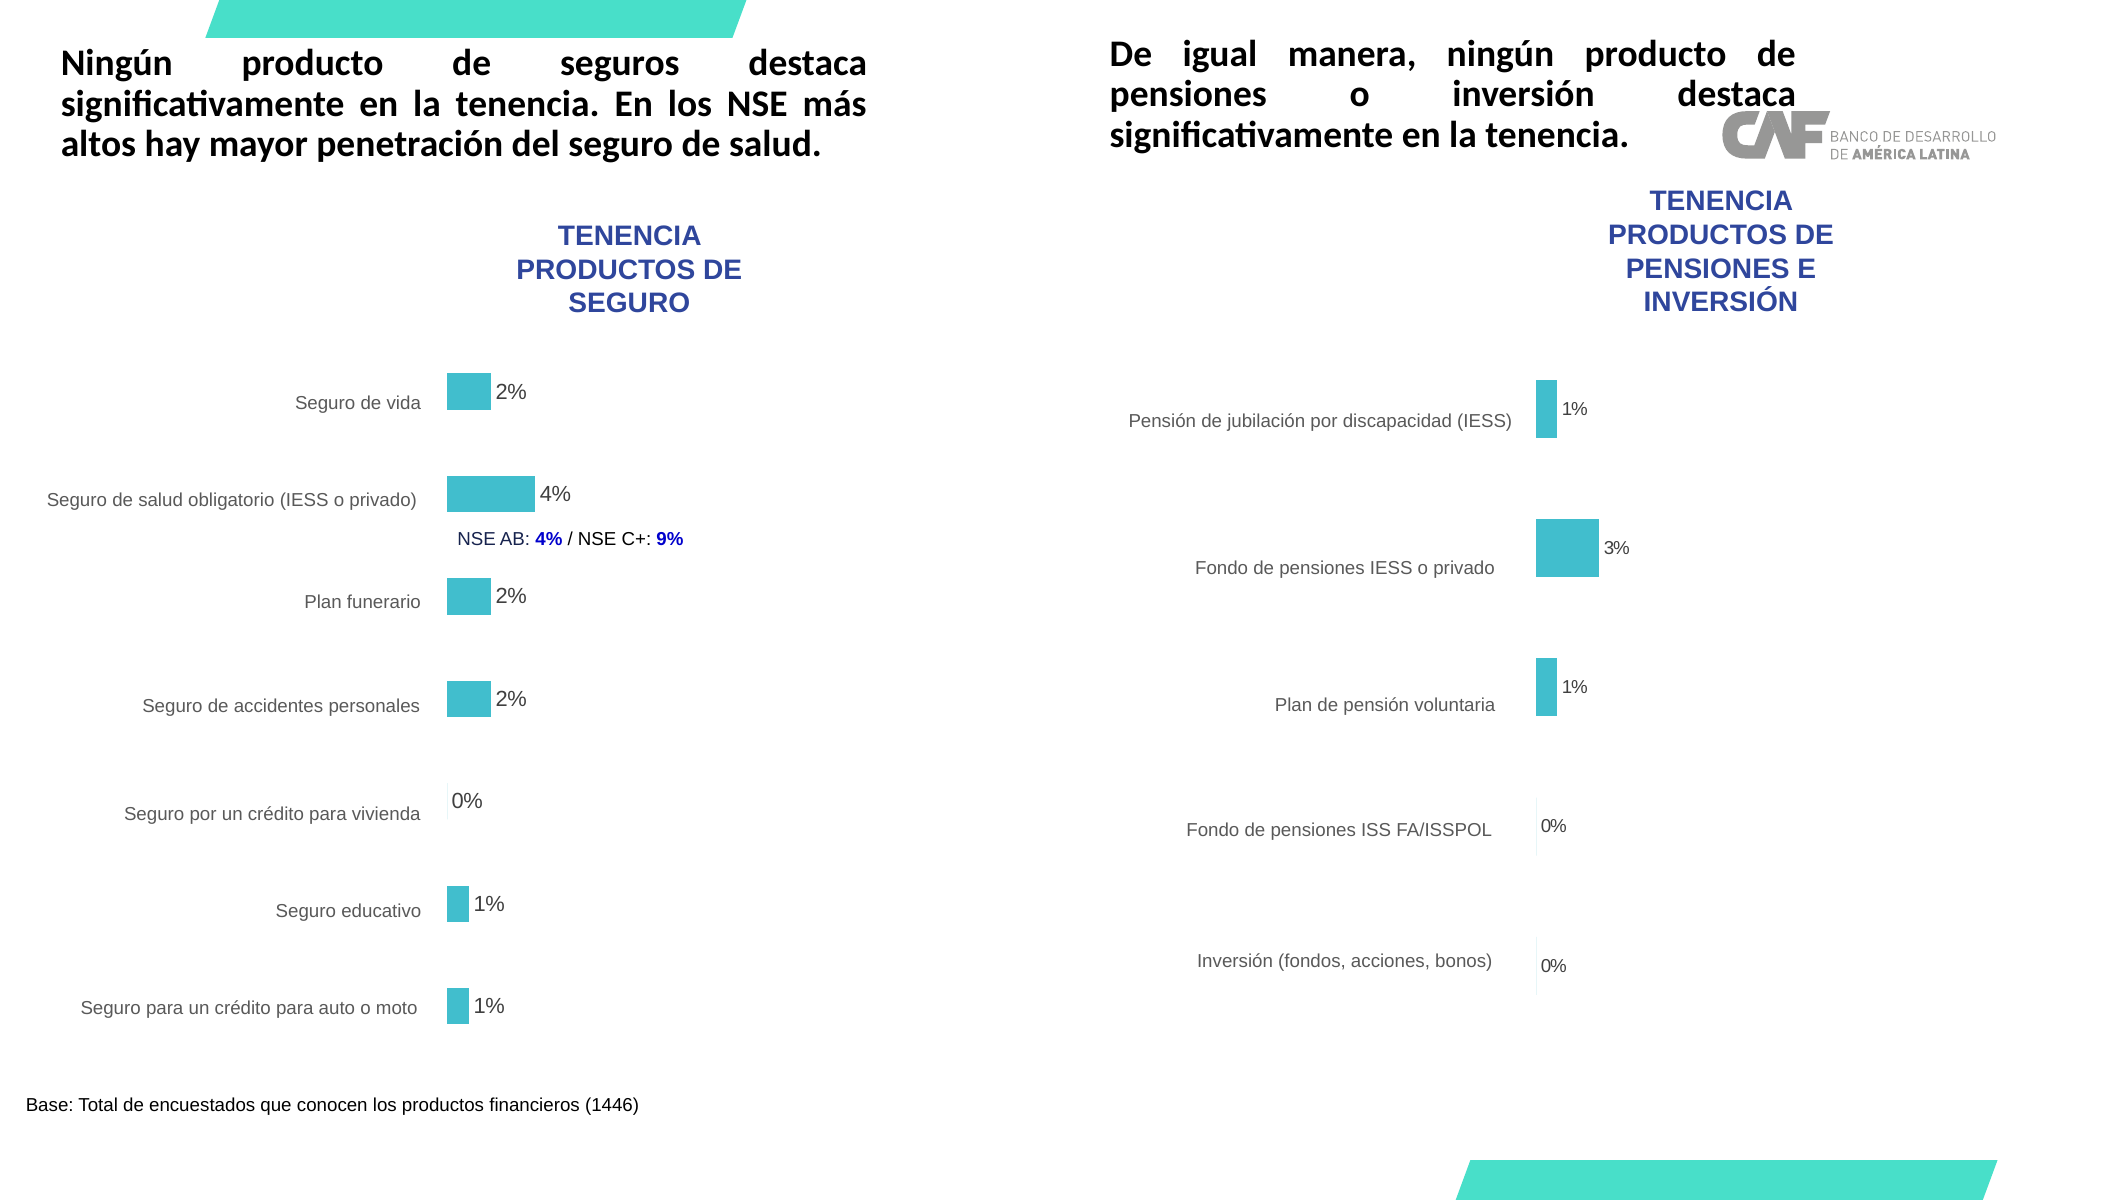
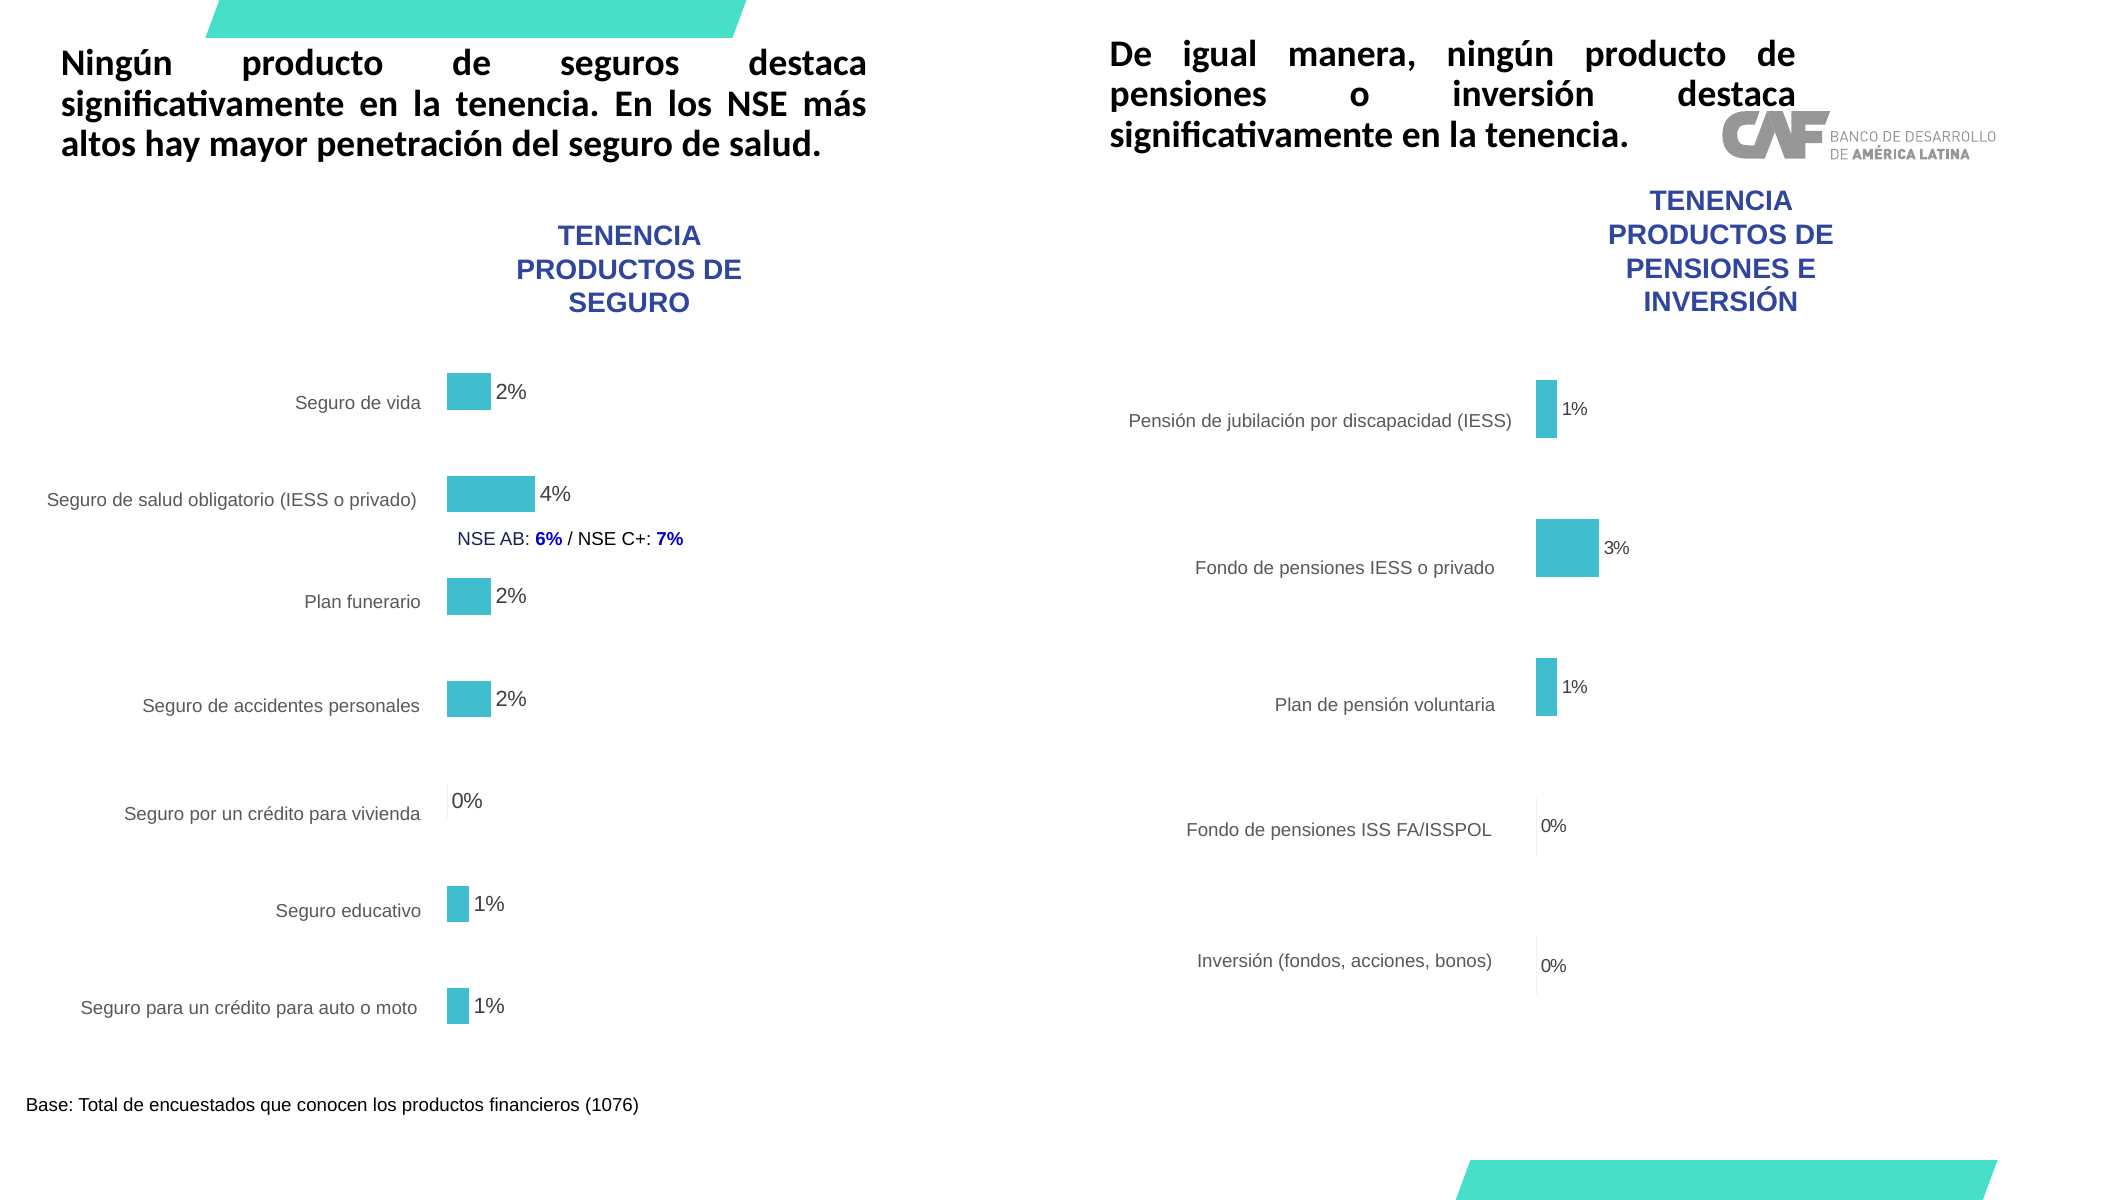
AB 4%: 4% -> 6%
9%: 9% -> 7%
1446: 1446 -> 1076
